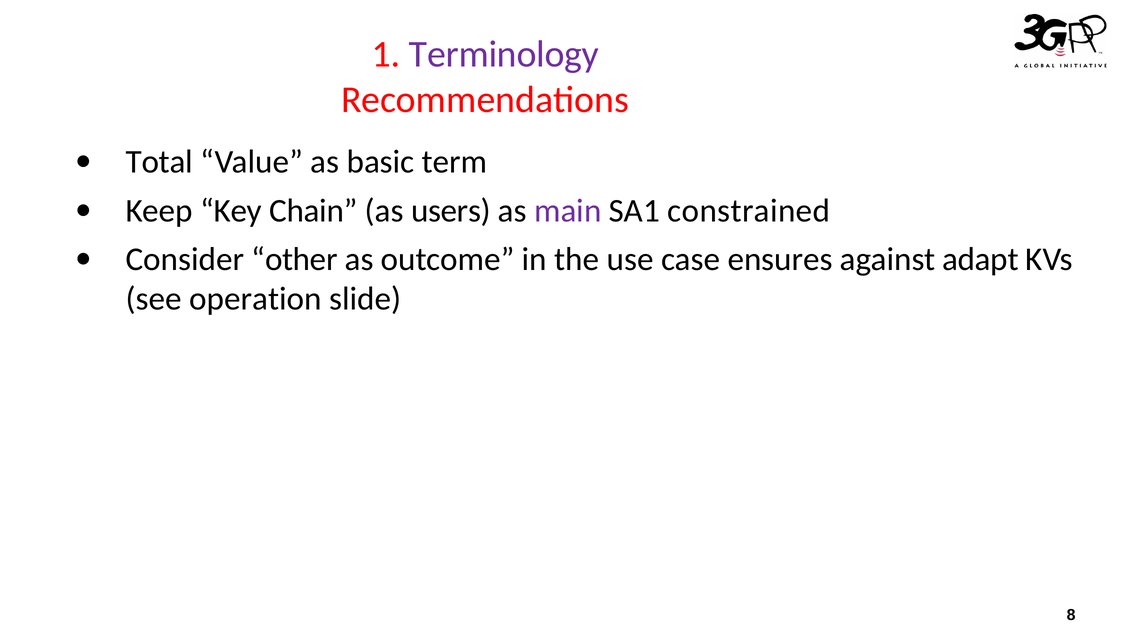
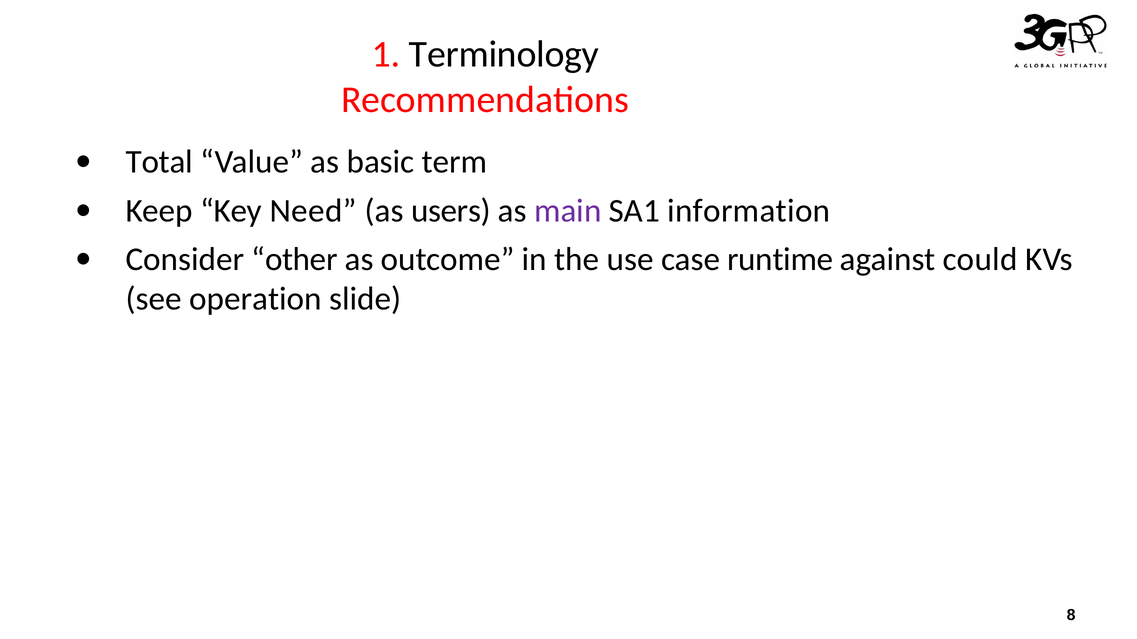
Terminology colour: purple -> black
Chain: Chain -> Need
constrained: constrained -> information
ensures: ensures -> runtime
adapt: adapt -> could
